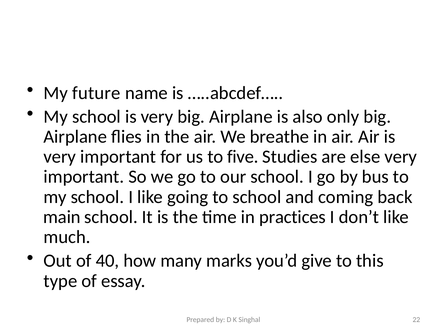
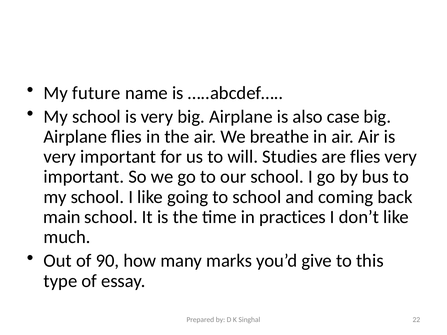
only: only -> case
five: five -> will
are else: else -> flies
40: 40 -> 90
